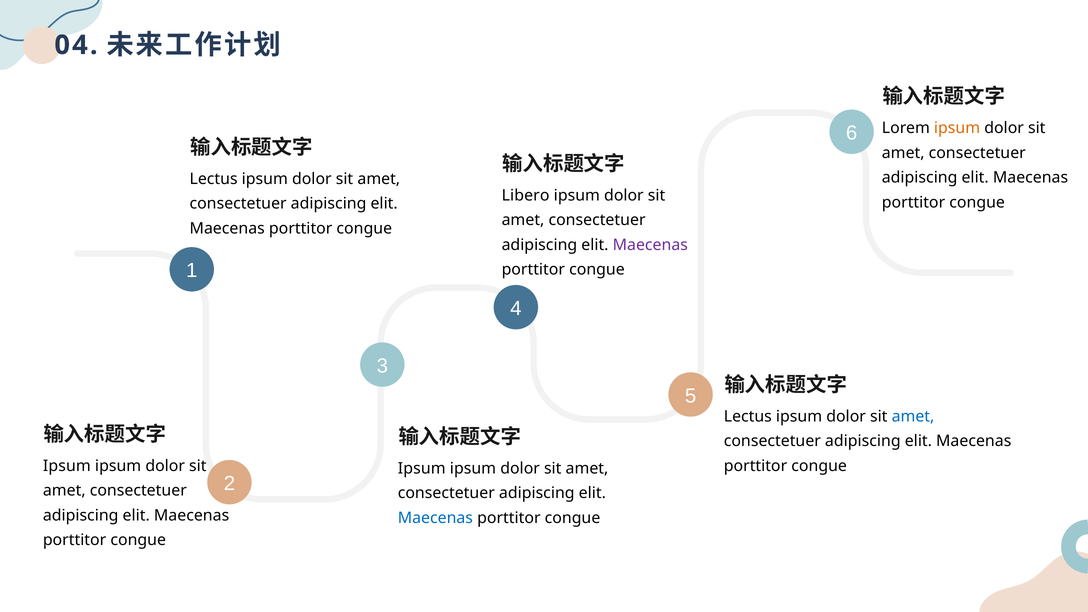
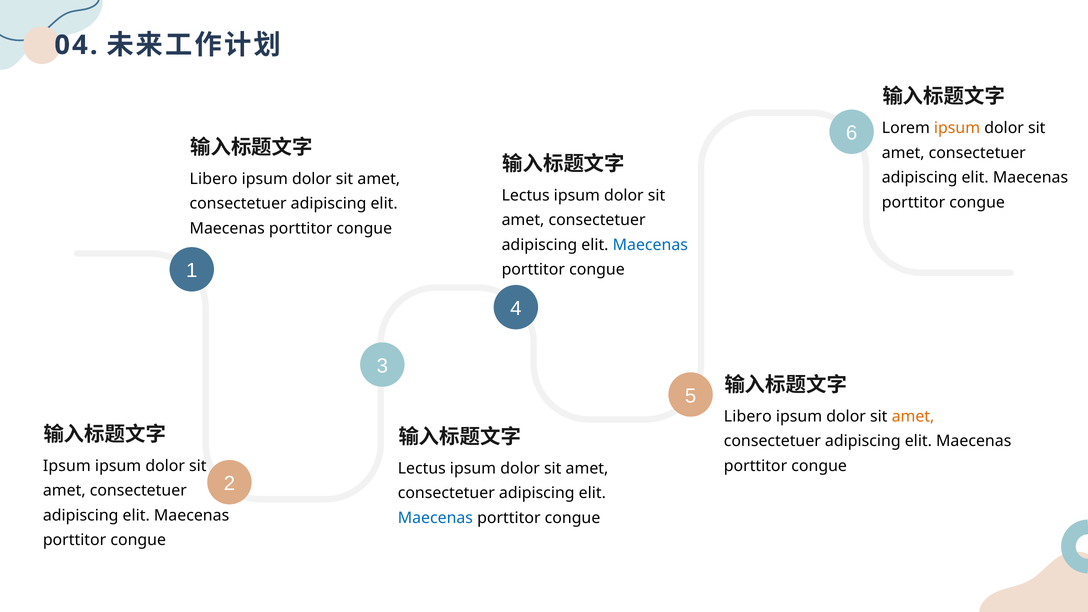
Lectus at (214, 179): Lectus -> Libero
Libero at (526, 195): Libero -> Lectus
Maecenas at (650, 245) colour: purple -> blue
Lectus at (748, 416): Lectus -> Libero
amet at (913, 416) colour: blue -> orange
Ipsum at (422, 468): Ipsum -> Lectus
